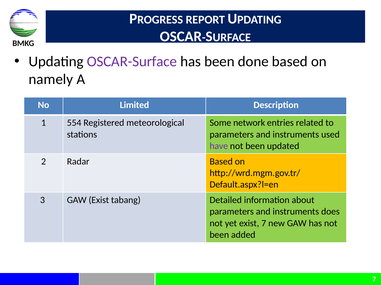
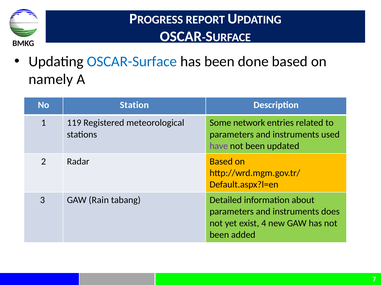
OSCAR-Surface colour: purple -> blue
Limited: Limited -> Station
554: 554 -> 119
GAW Exist: Exist -> Rain
exist 7: 7 -> 4
